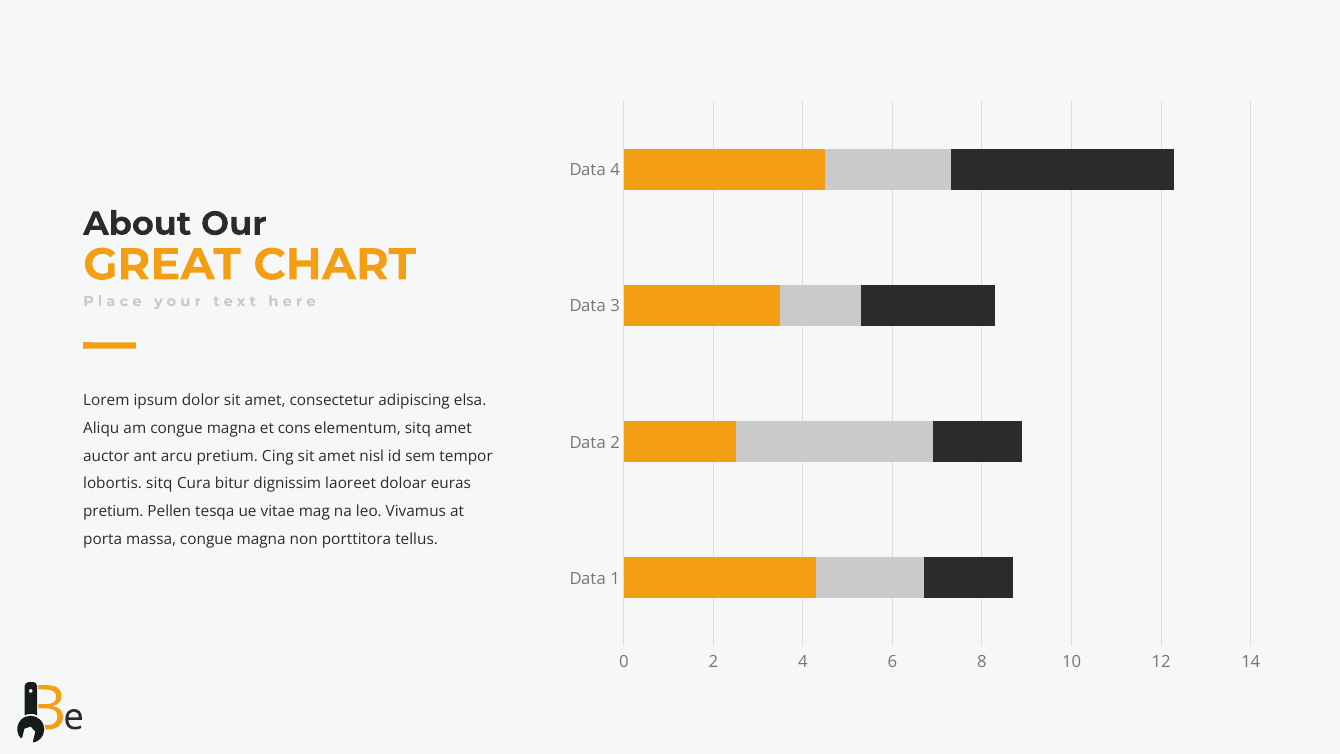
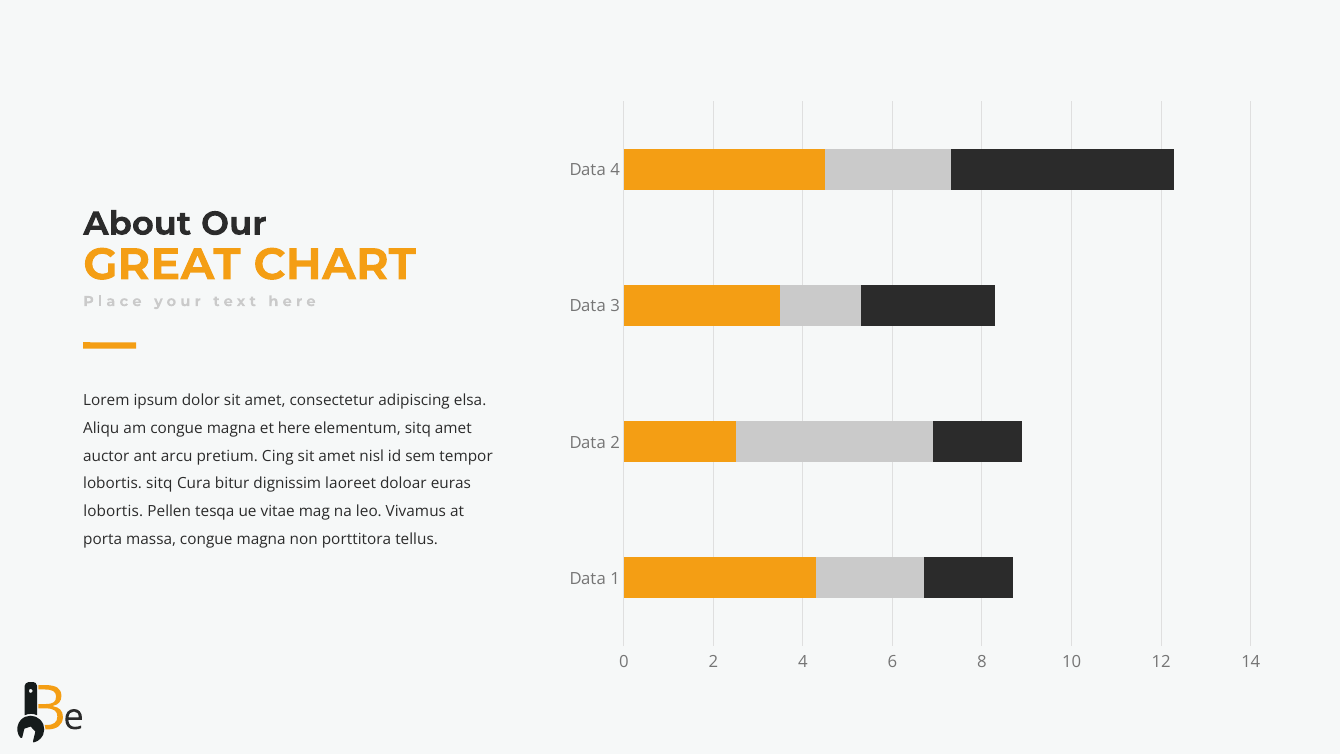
cons: cons -> here
pretium at (113, 511): pretium -> lobortis
